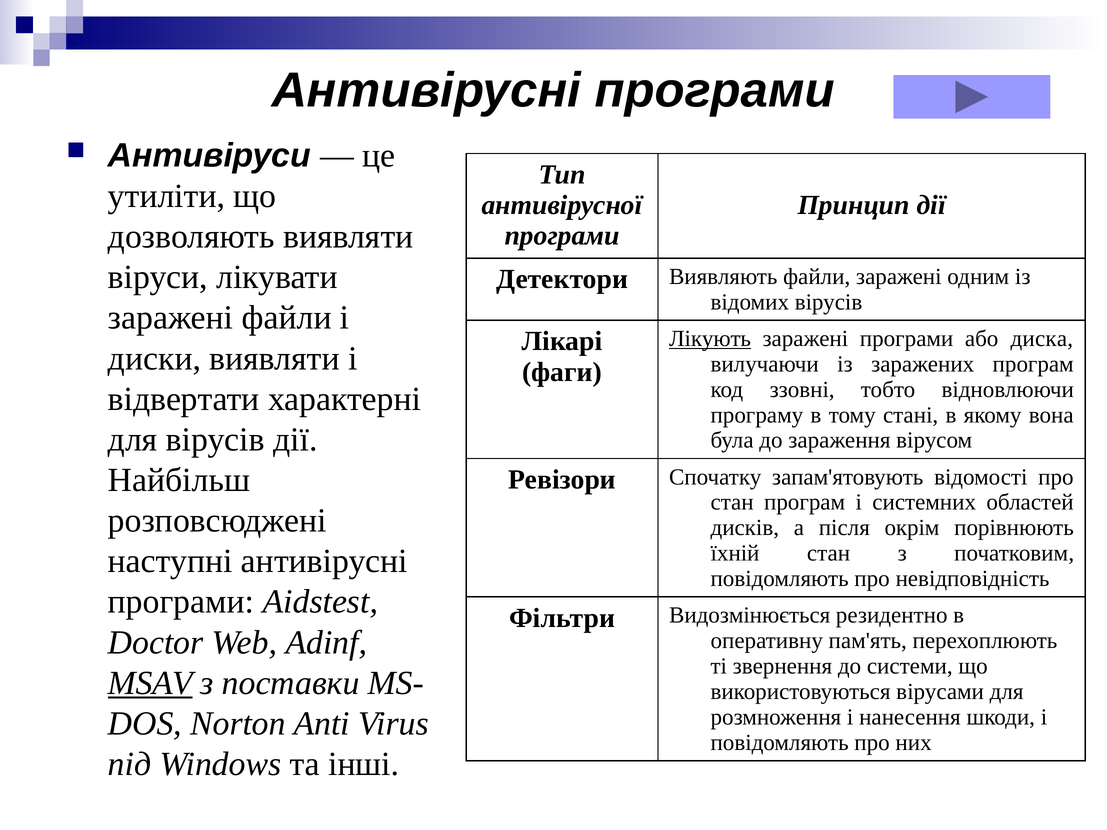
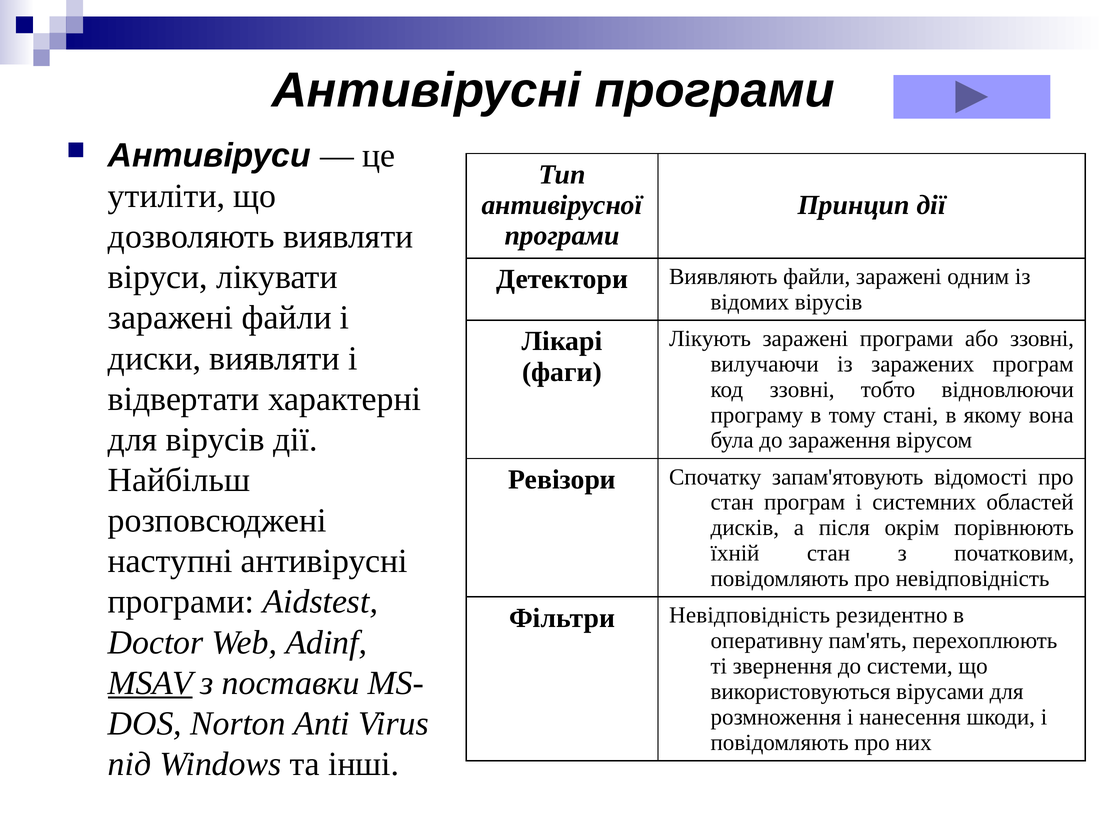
Лікують underline: present -> none
або диска: диска -> ззовні
Фільтри Видозмінюється: Видозмінюється -> Невідповідність
